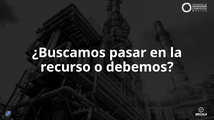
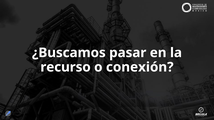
debemos: debemos -> conexión
